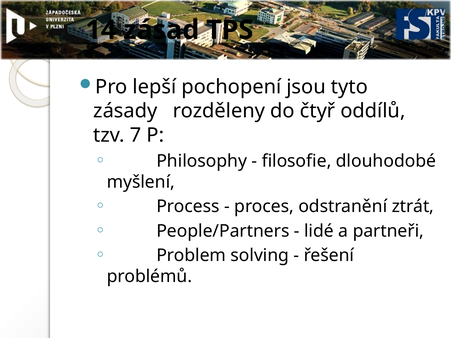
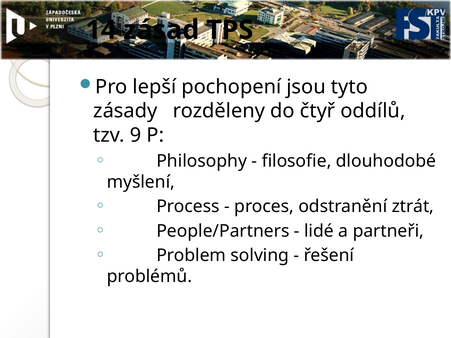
7: 7 -> 9
